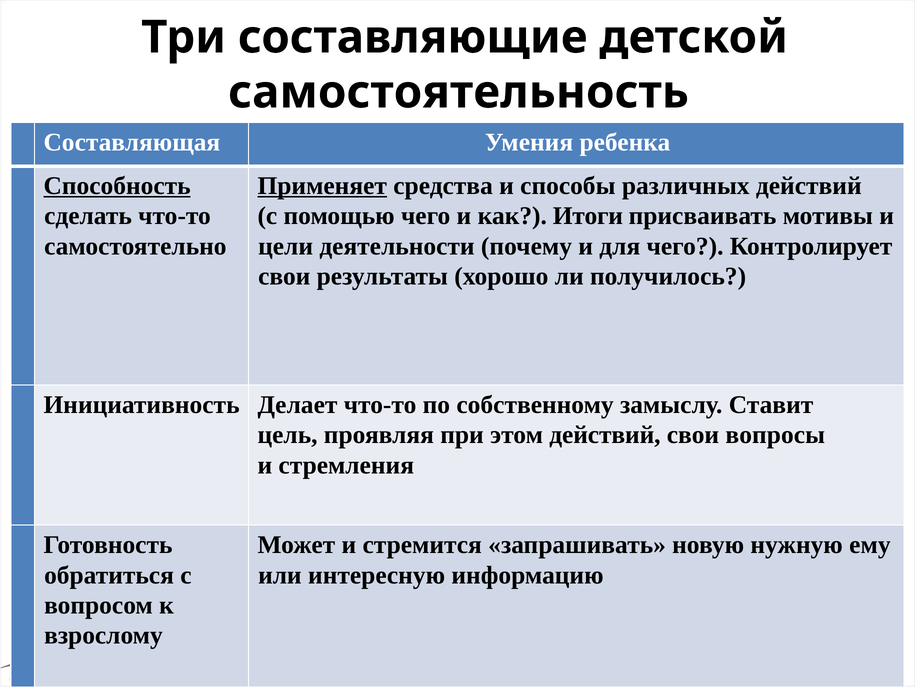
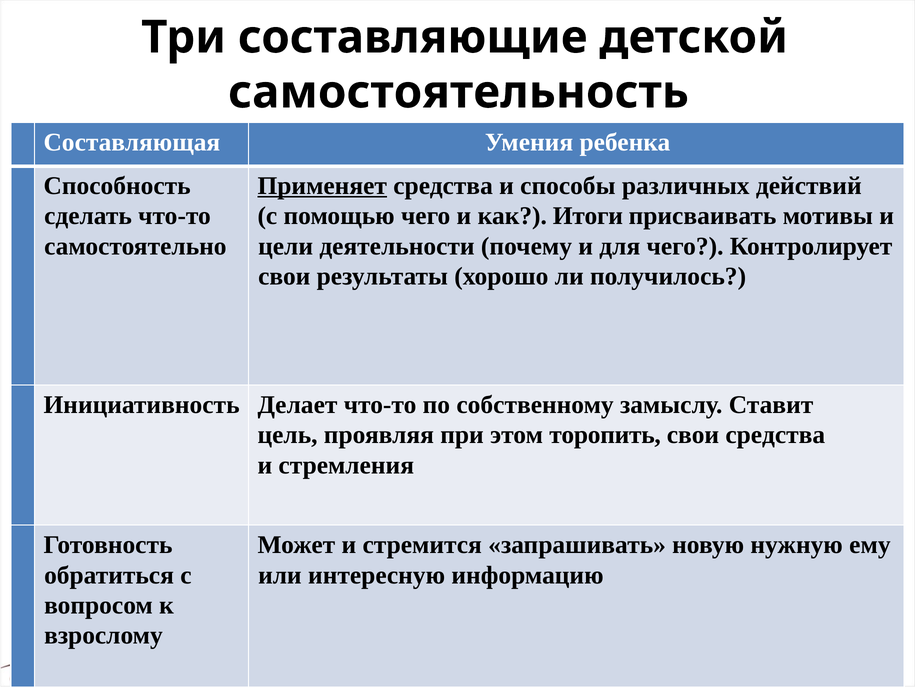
Способность underline: present -> none
этом действий: действий -> торопить
свои вопросы: вопросы -> средства
